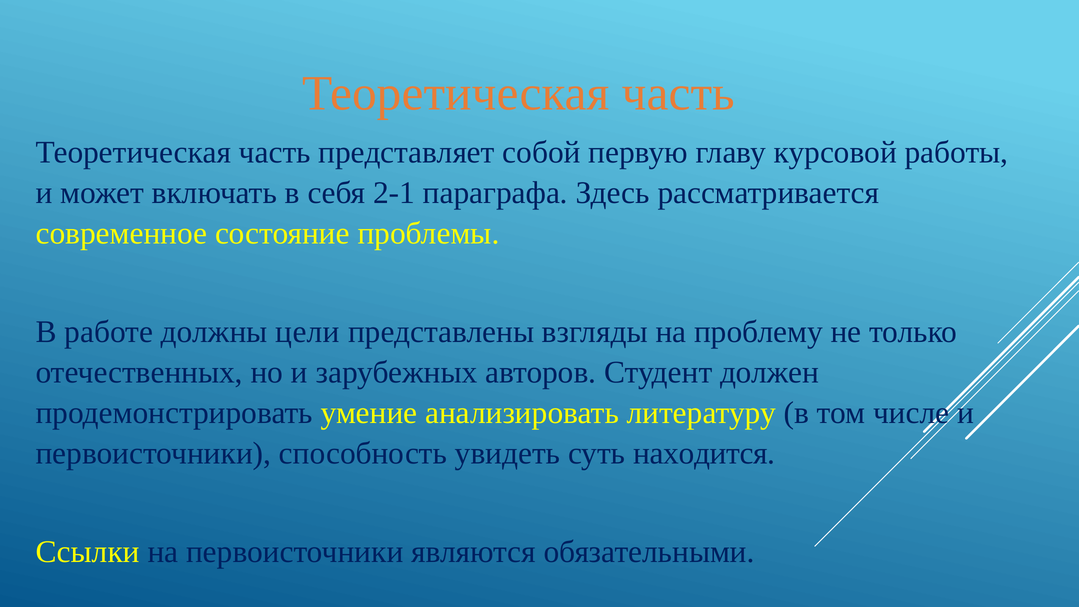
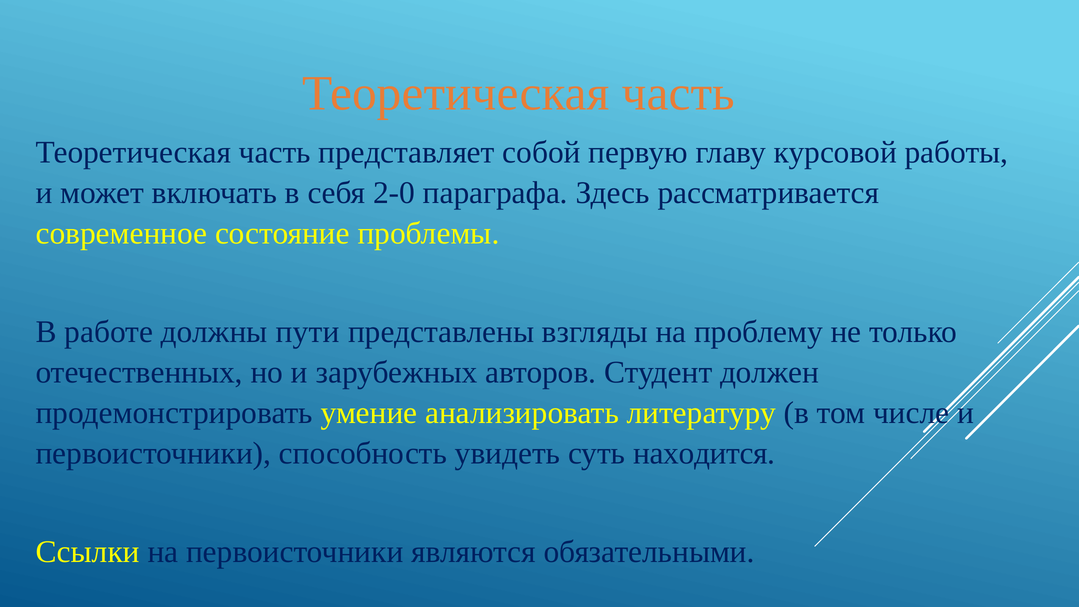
2-1: 2-1 -> 2-0
цели: цели -> пути
